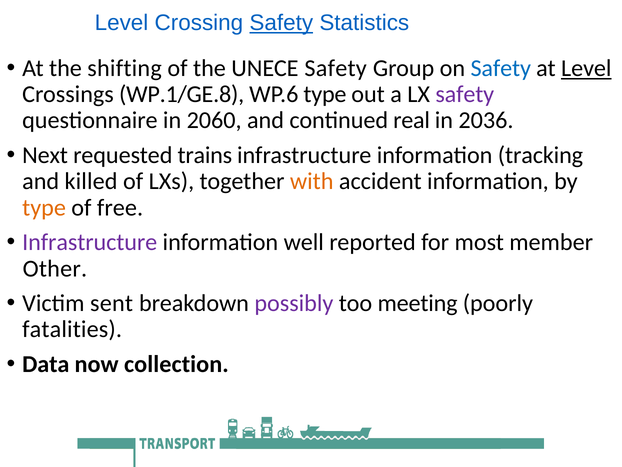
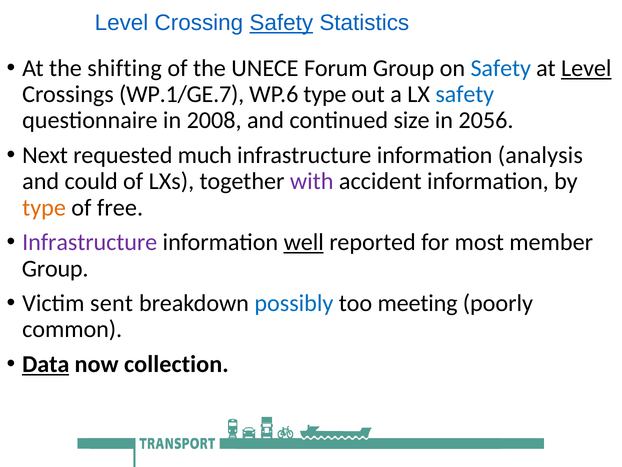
UNECE Safety: Safety -> Forum
WP.1/GE.8: WP.1/GE.8 -> WP.1/GE.7
safety at (465, 94) colour: purple -> blue
2060: 2060 -> 2008
real: real -> size
2036: 2036 -> 2056
trains: trains -> much
tracking: tracking -> analysis
killed: killed -> could
with colour: orange -> purple
well underline: none -> present
Other at (55, 268): Other -> Group
possibly colour: purple -> blue
fatalities: fatalities -> common
Data underline: none -> present
